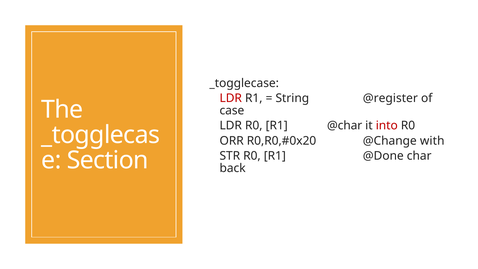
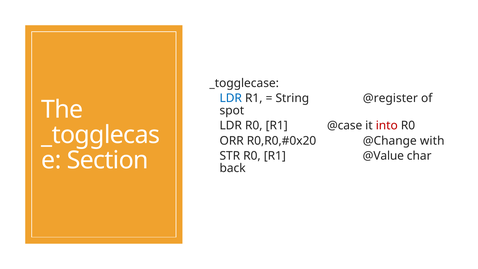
LDR at (231, 98) colour: red -> blue
case: case -> spot
@char: @char -> @case
@Done: @Done -> @Value
